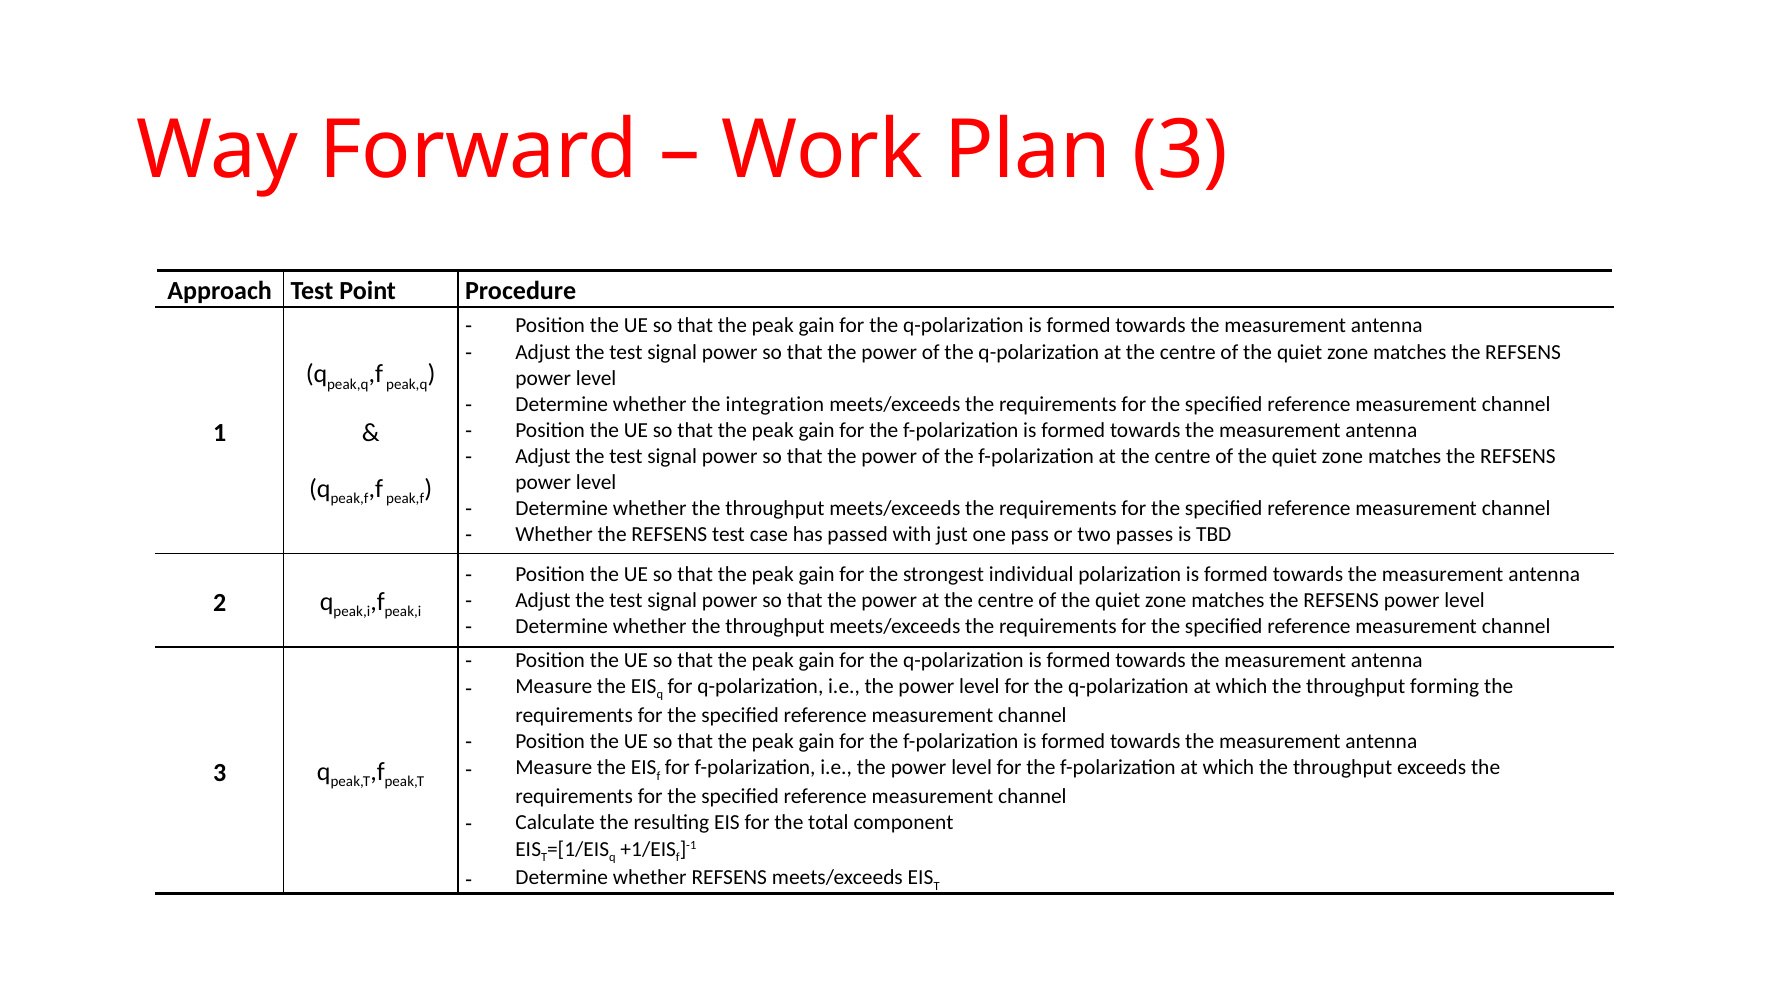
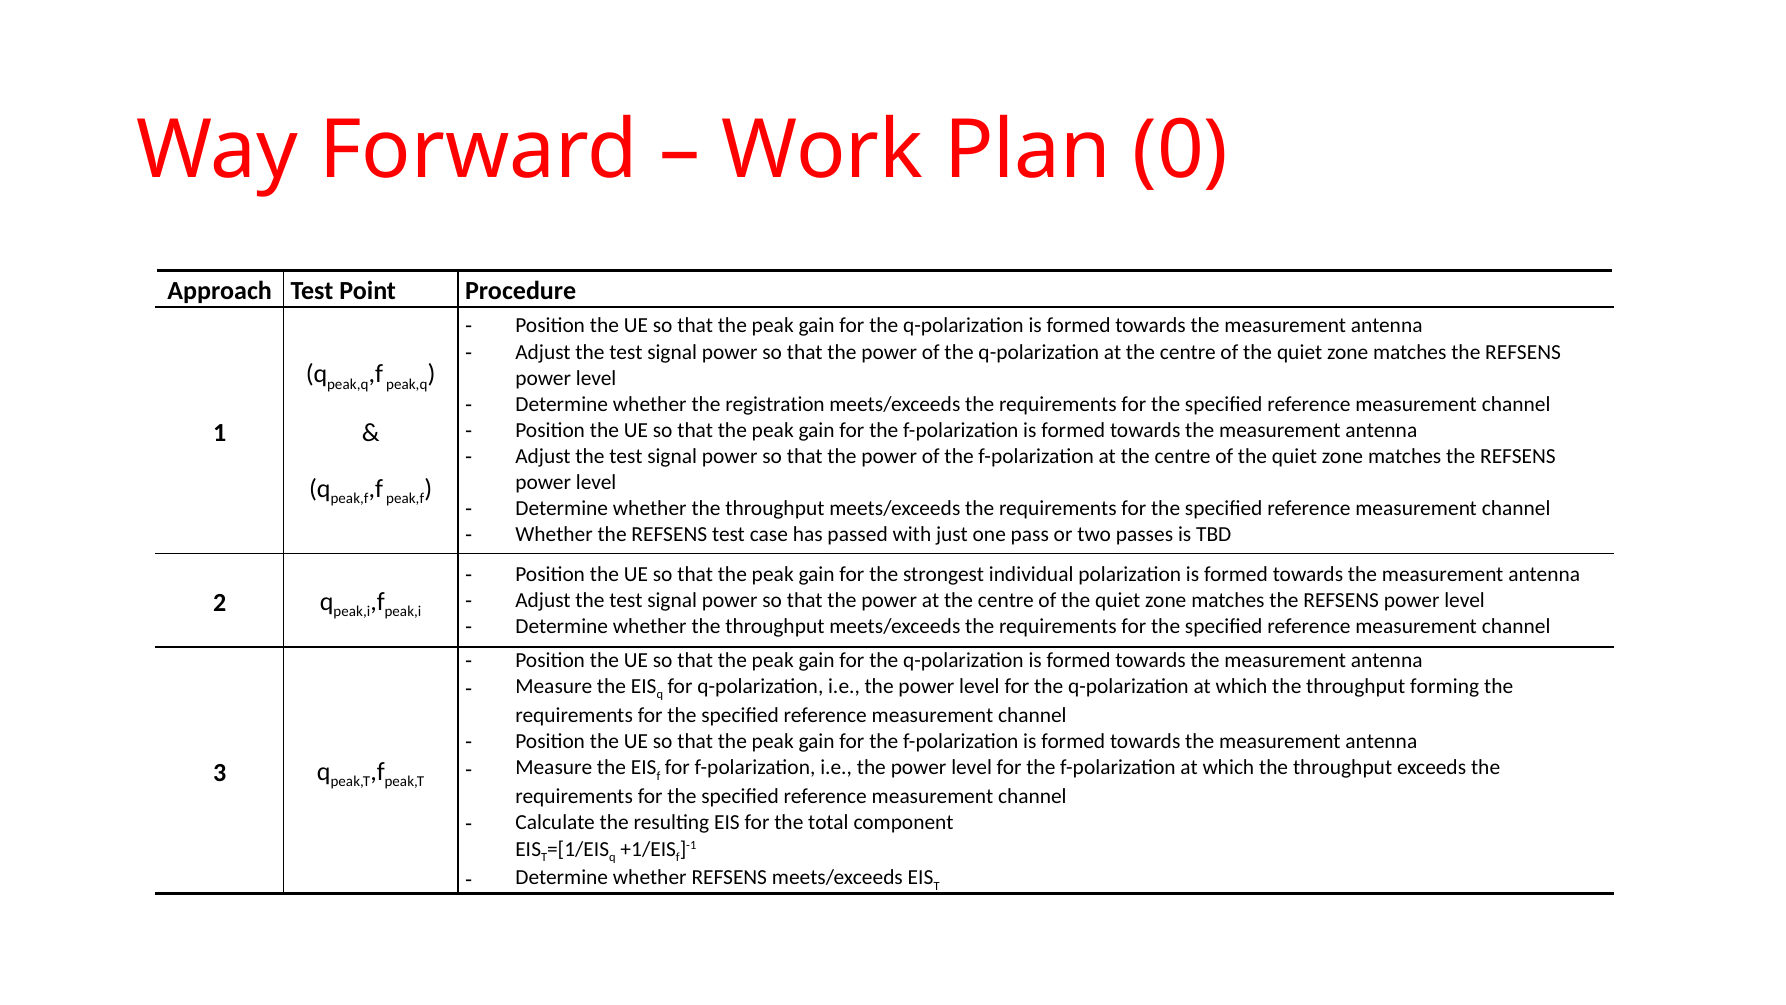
Plan 3: 3 -> 0
integration: integration -> registration
